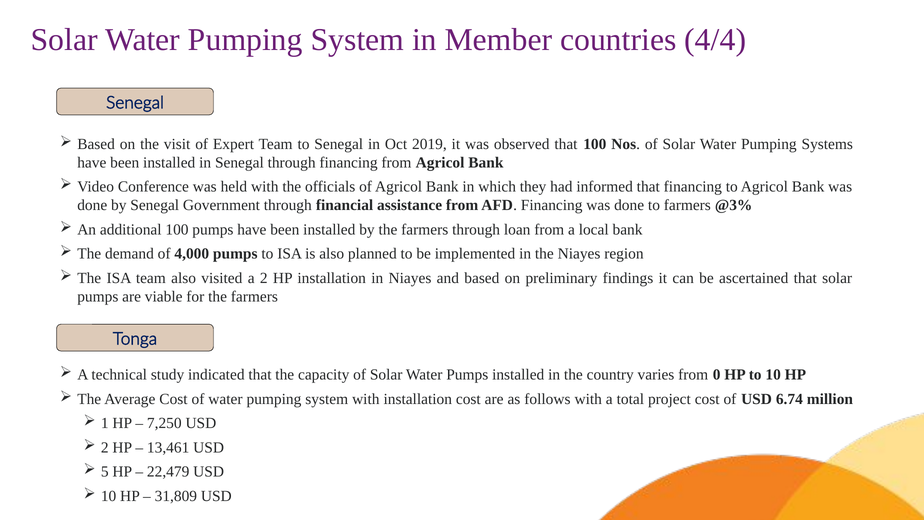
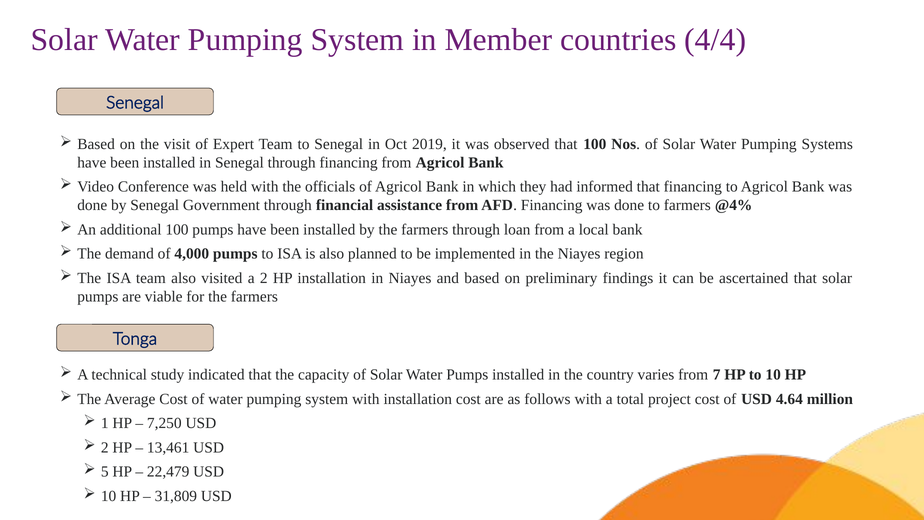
@3%: @3% -> @4%
0: 0 -> 7
6.74: 6.74 -> 4.64
